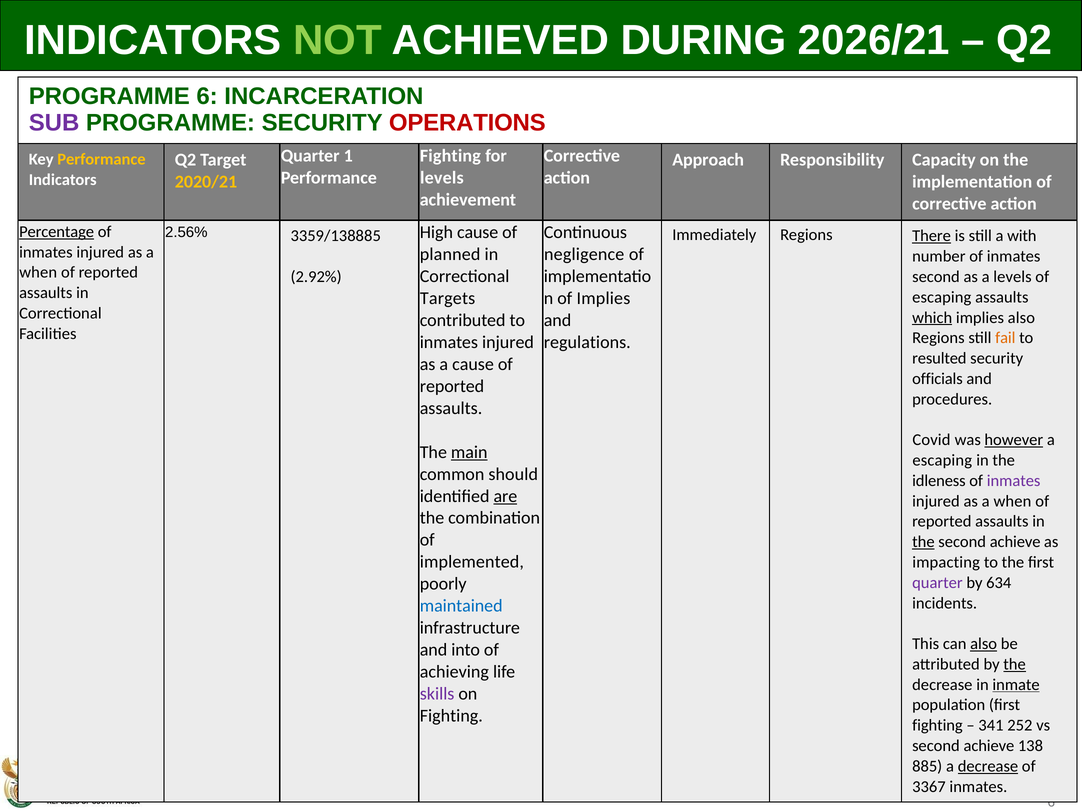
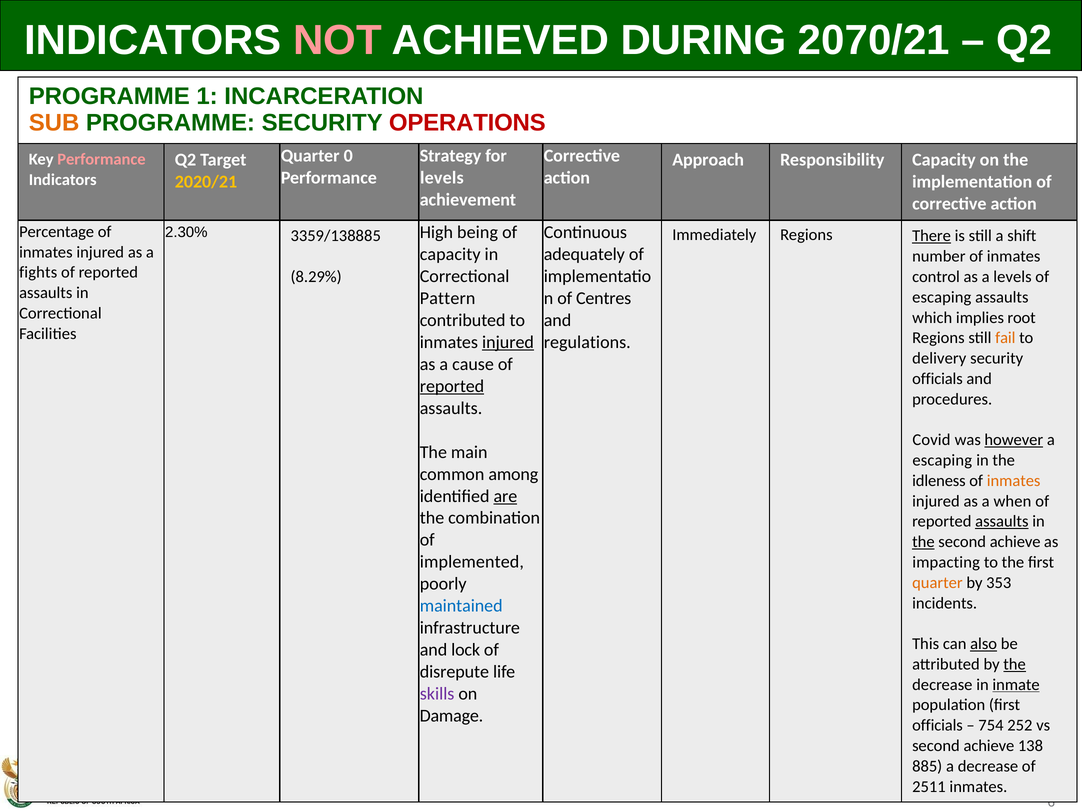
NOT colour: light green -> pink
2026/21: 2026/21 -> 2070/21
PROGRAMME 6: 6 -> 1
SUB colour: purple -> orange
1: 1 -> 0
Fighting at (450, 156): Fighting -> Strategy
Performance at (101, 159) colour: yellow -> pink
Percentage underline: present -> none
High cause: cause -> being
2.56%: 2.56% -> 2.30%
with: with -> shift
planned at (450, 255): planned -> capacity
negligence: negligence -> adequately
when at (38, 273): when -> fights
2.92%: 2.92% -> 8.29%
second at (936, 277): second -> control
Targets: Targets -> Pattern
of Implies: Implies -> Centres
which underline: present -> none
implies also: also -> root
injured at (508, 343) underline: none -> present
resulted: resulted -> delivery
reported at (452, 386) underline: none -> present
main underline: present -> none
should: should -> among
inmates at (1014, 481) colour: purple -> orange
assaults at (1002, 522) underline: none -> present
quarter at (937, 583) colour: purple -> orange
634: 634 -> 353
into: into -> lock
achieving: achieving -> disrepute
Fighting at (451, 716): Fighting -> Damage
fighting at (937, 726): fighting -> officials
341: 341 -> 754
decrease at (988, 767) underline: present -> none
3367: 3367 -> 2511
